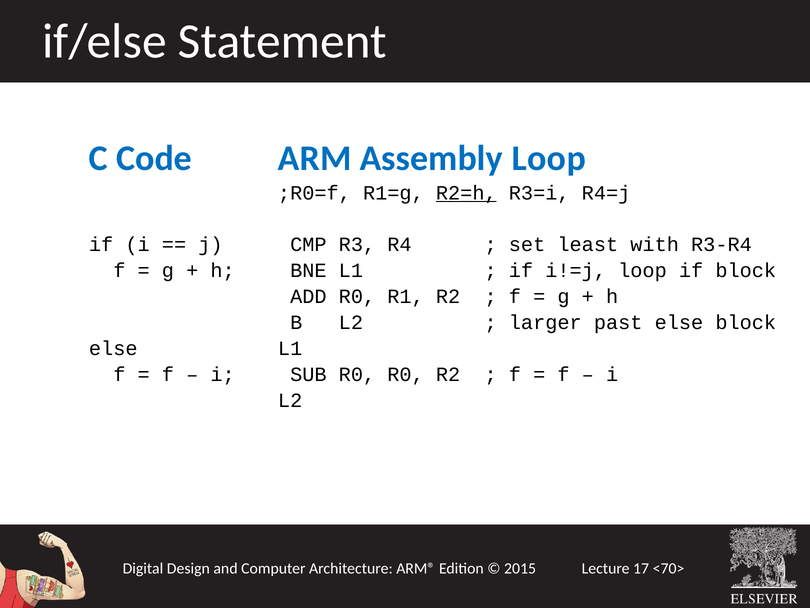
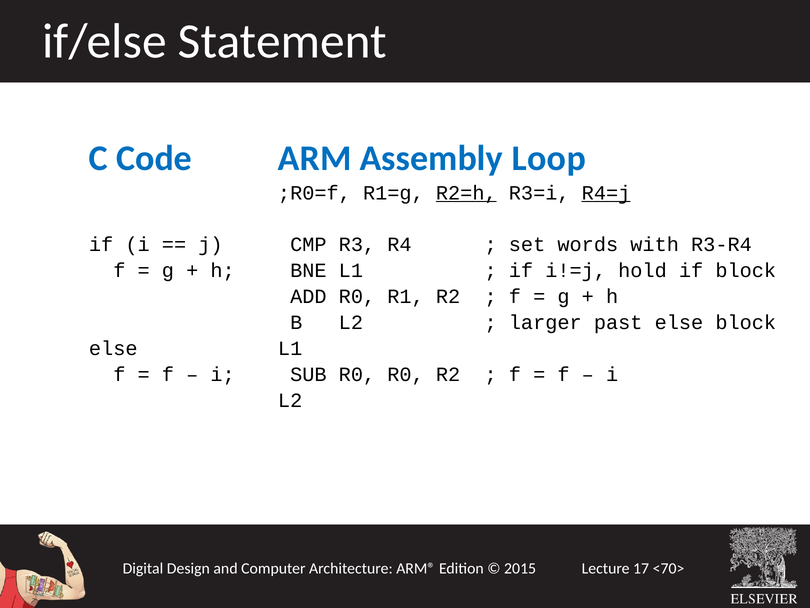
R4=j underline: none -> present
least: least -> words
i!=j loop: loop -> hold
